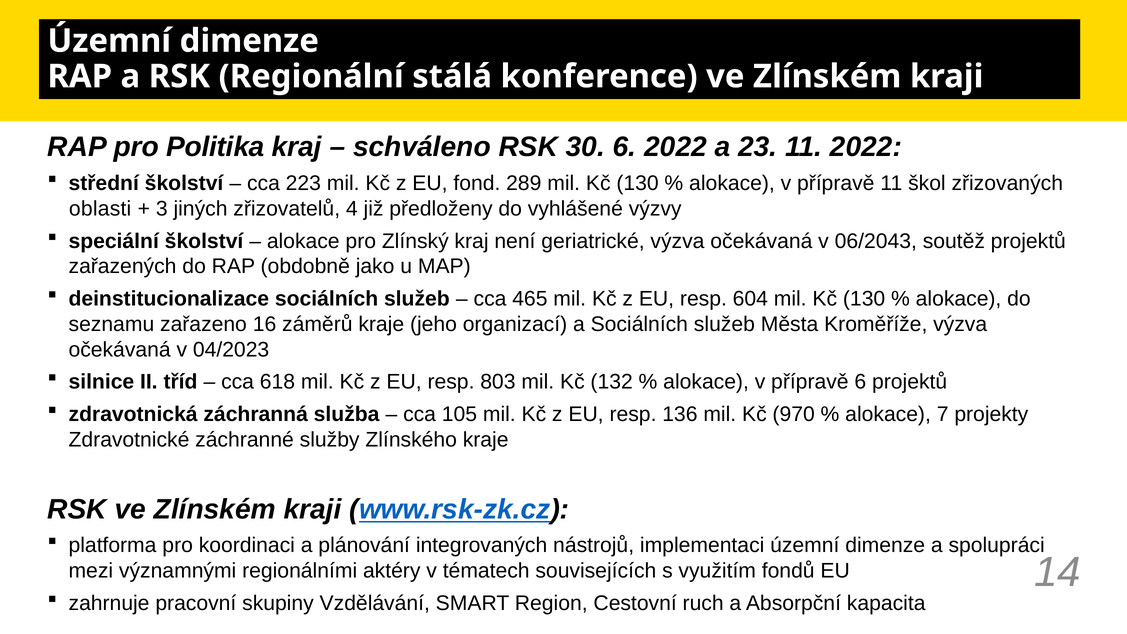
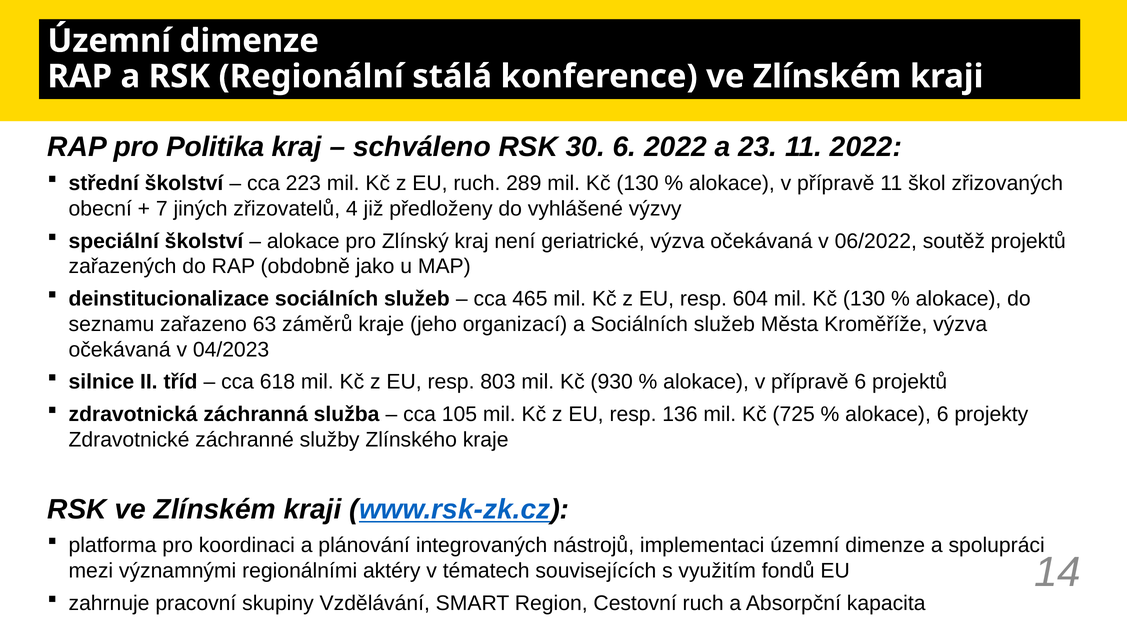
EU fond: fond -> ruch
oblasti: oblasti -> obecní
3: 3 -> 7
06/2043: 06/2043 -> 06/2022
16: 16 -> 63
132: 132 -> 930
970: 970 -> 725
alokace 7: 7 -> 6
